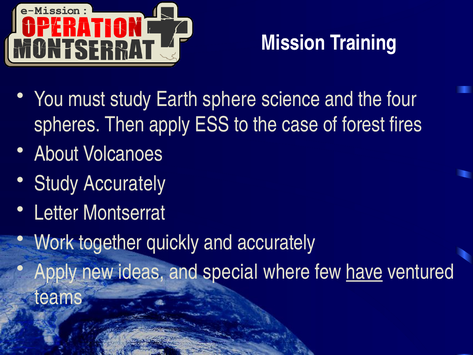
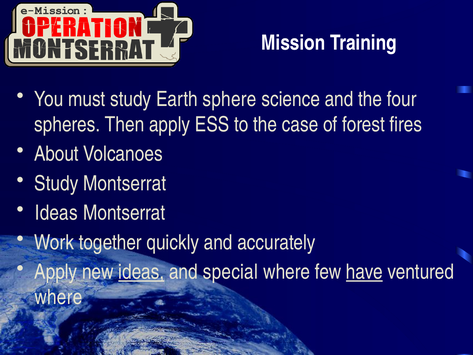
Study Accurately: Accurately -> Montserrat
Letter at (56, 213): Letter -> Ideas
ideas at (141, 272) underline: none -> present
teams at (58, 297): teams -> where
